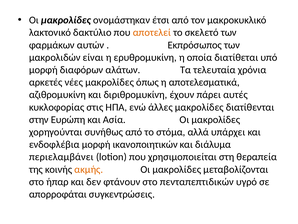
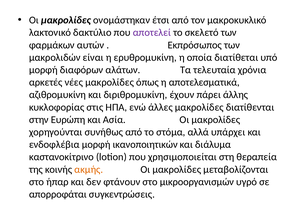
αποτελεί colour: orange -> purple
αυτές: αυτές -> άλλης
περιελαμβάνει: περιελαμβάνει -> καστανοκίτρινο
πενταπεπτιδικών: πενταπεπτιδικών -> μικροοργανισμών
